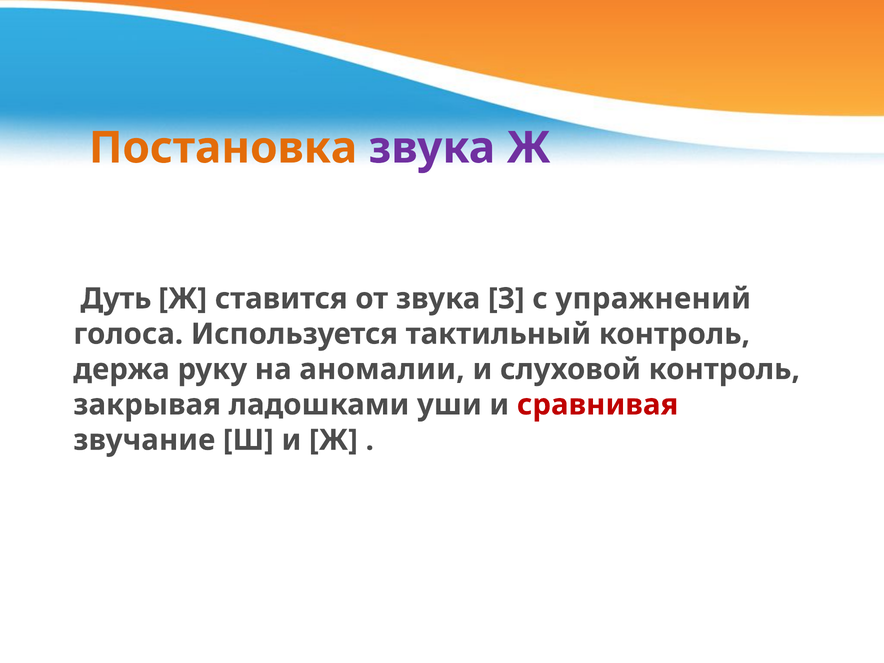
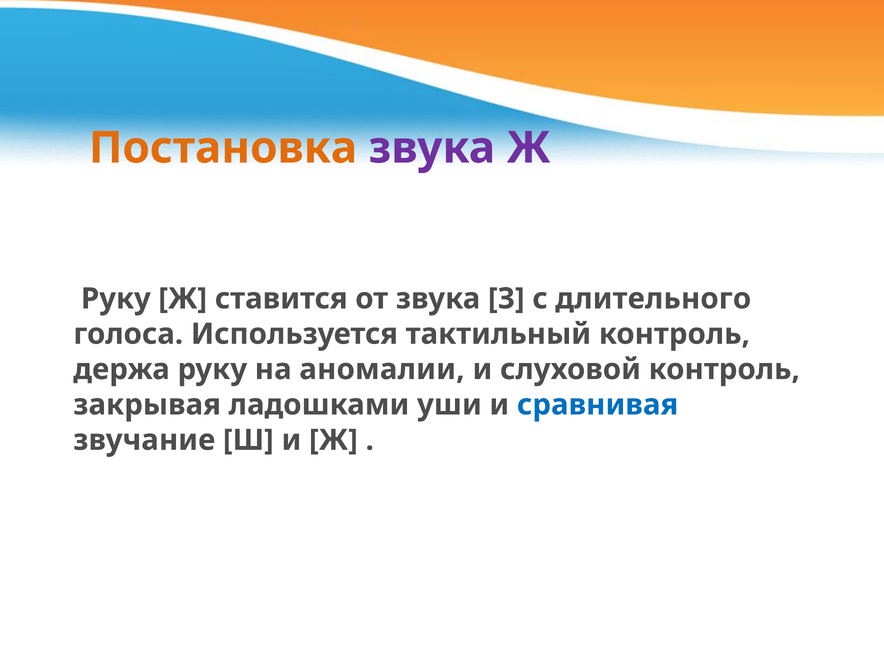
Дуть at (116, 299): Дуть -> Руку
упражнений: упражнений -> длительного
сравнивая colour: red -> blue
